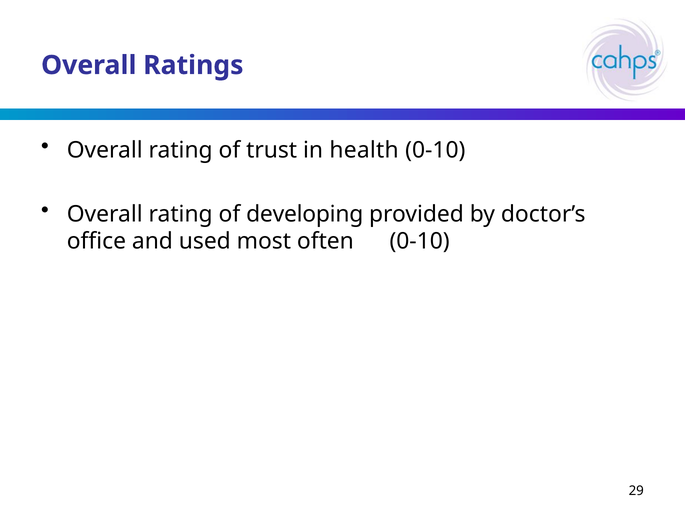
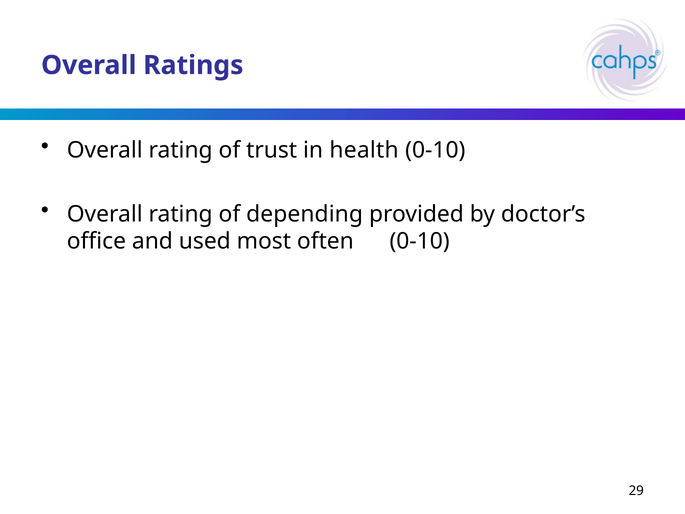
developing: developing -> depending
